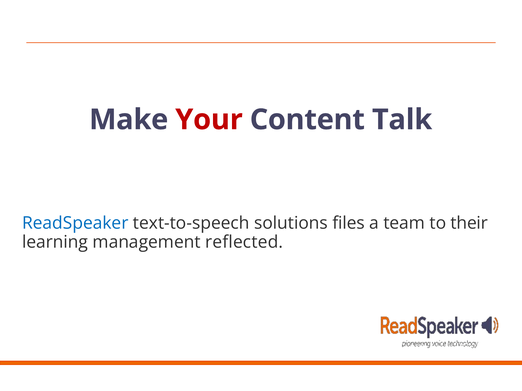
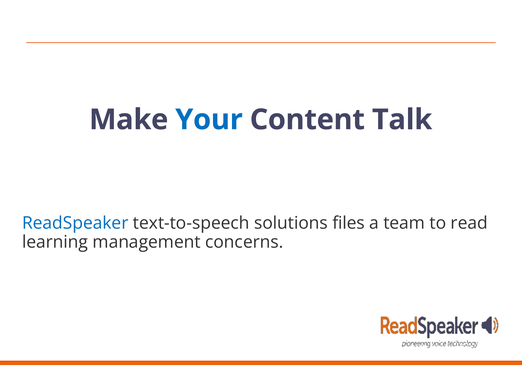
Your colour: red -> blue
their: their -> read
reflected: reflected -> concerns
